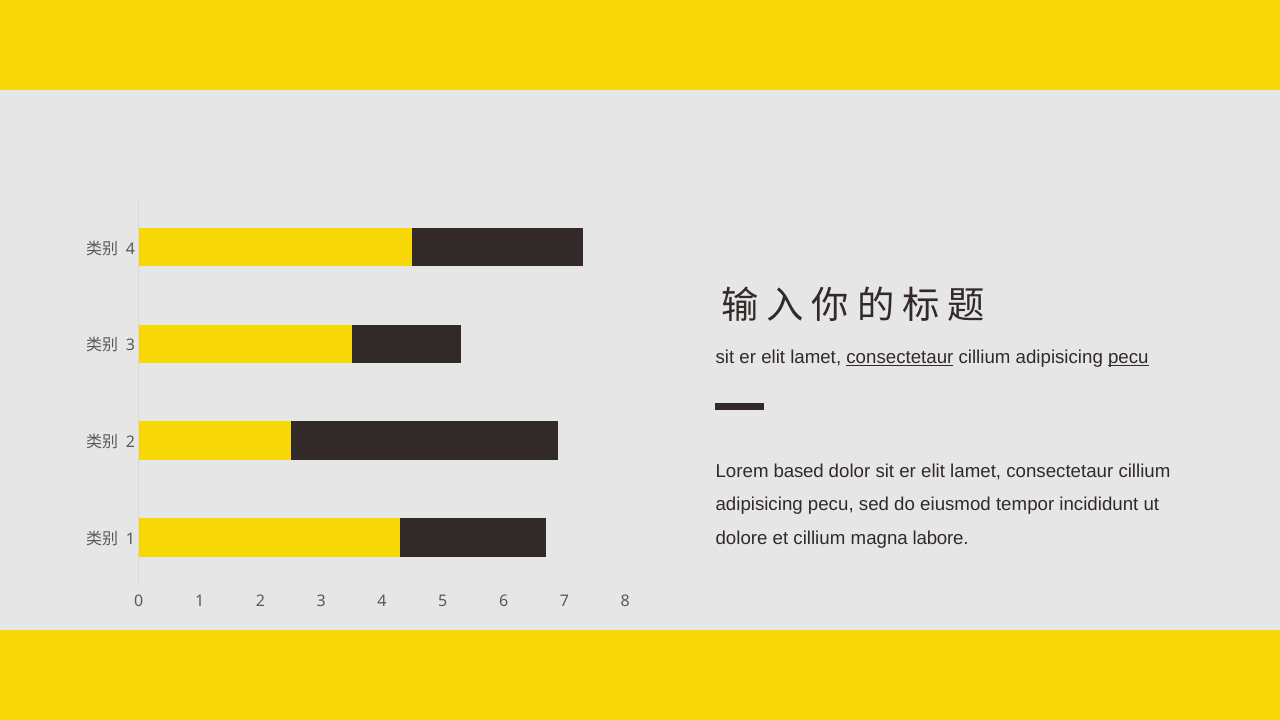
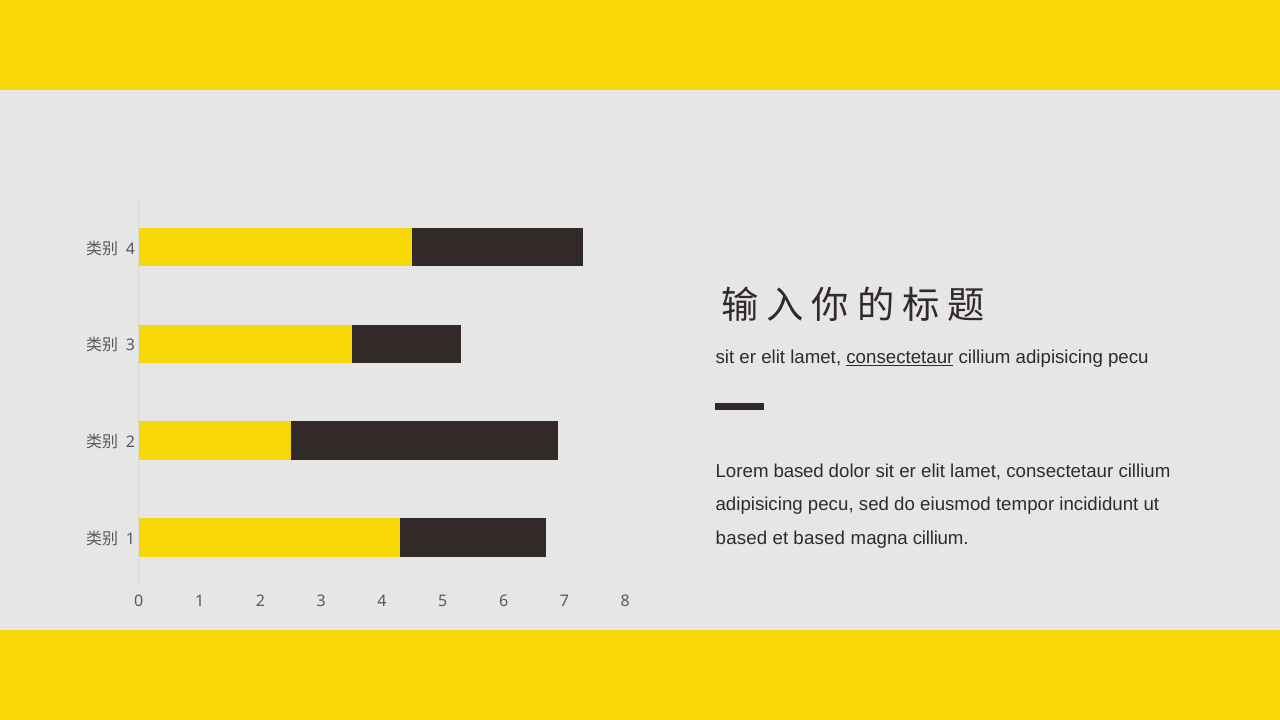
pecu at (1128, 357) underline: present -> none
dolore at (742, 538): dolore -> based
et cillium: cillium -> based
magna labore: labore -> cillium
